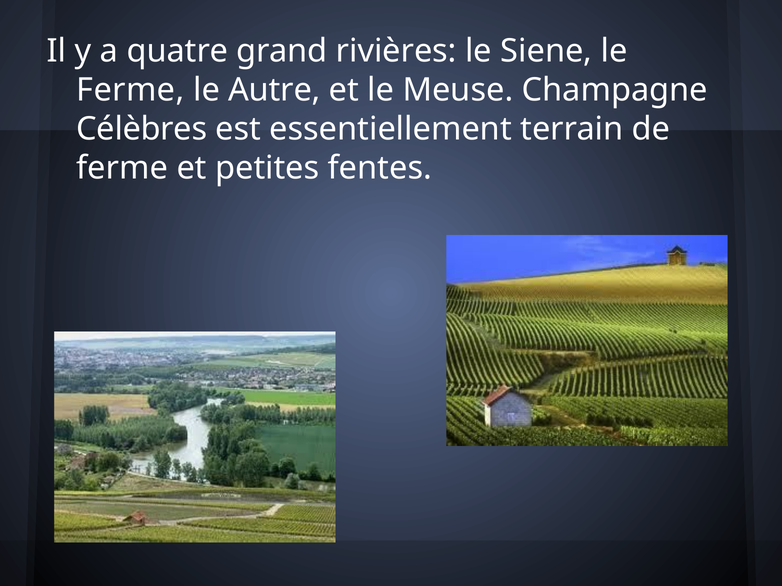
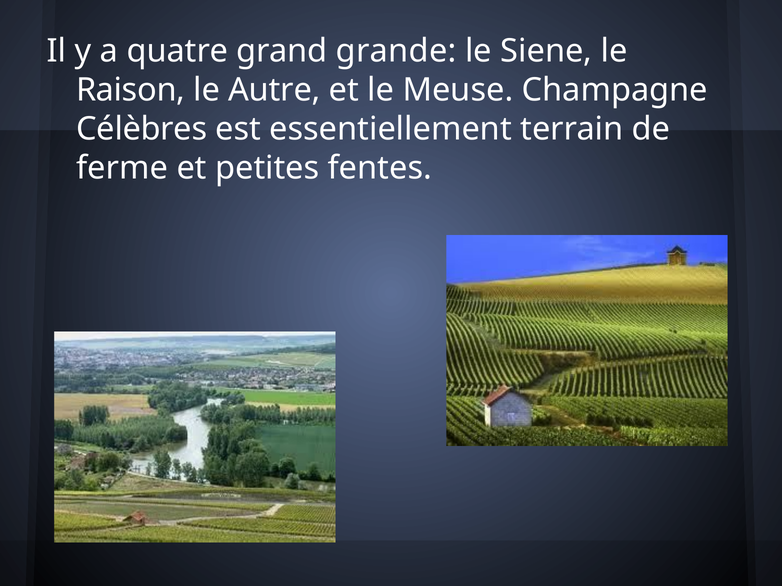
rivières: rivières -> grande
Ferme at (130, 90): Ferme -> Raison
